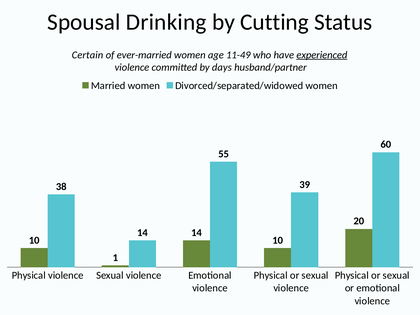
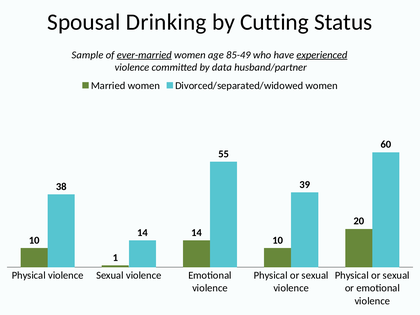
Certain: Certain -> Sample
ever-married underline: none -> present
11-49: 11-49 -> 85-49
days: days -> data
